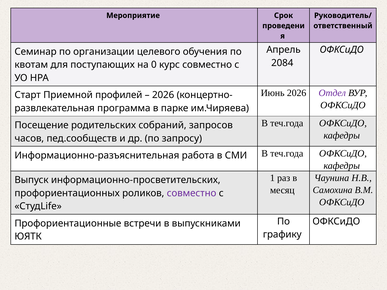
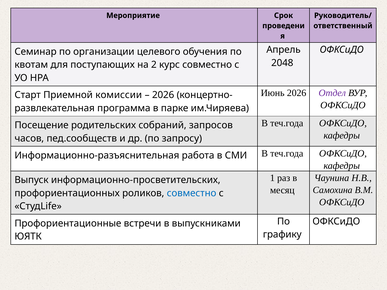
2084: 2084 -> 2048
0: 0 -> 2
профилей: профилей -> комиссии
совместно at (192, 193) colour: purple -> blue
